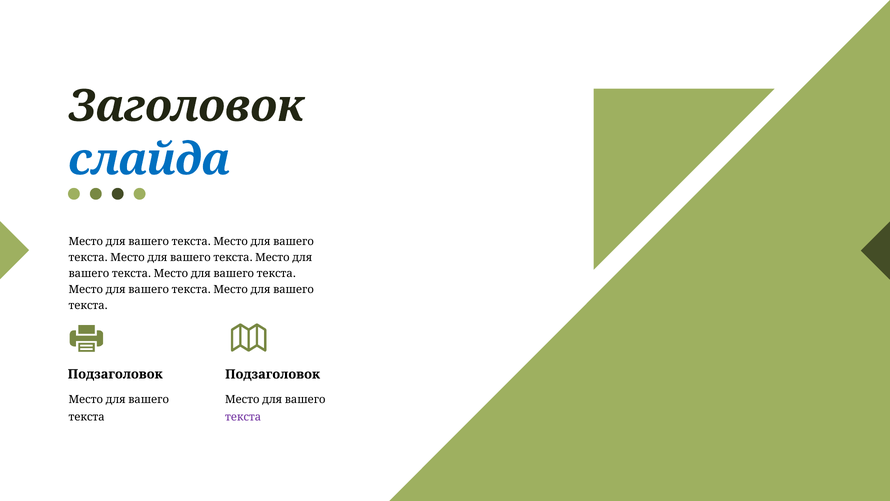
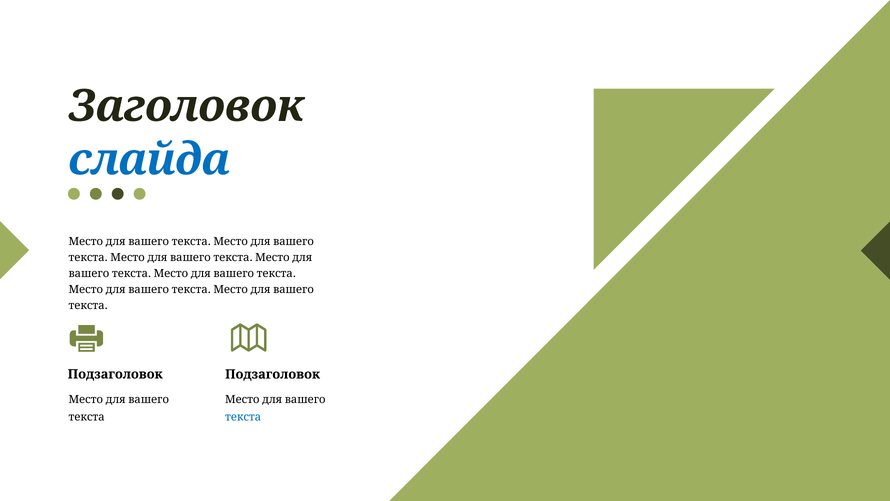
текста at (243, 417) colour: purple -> blue
